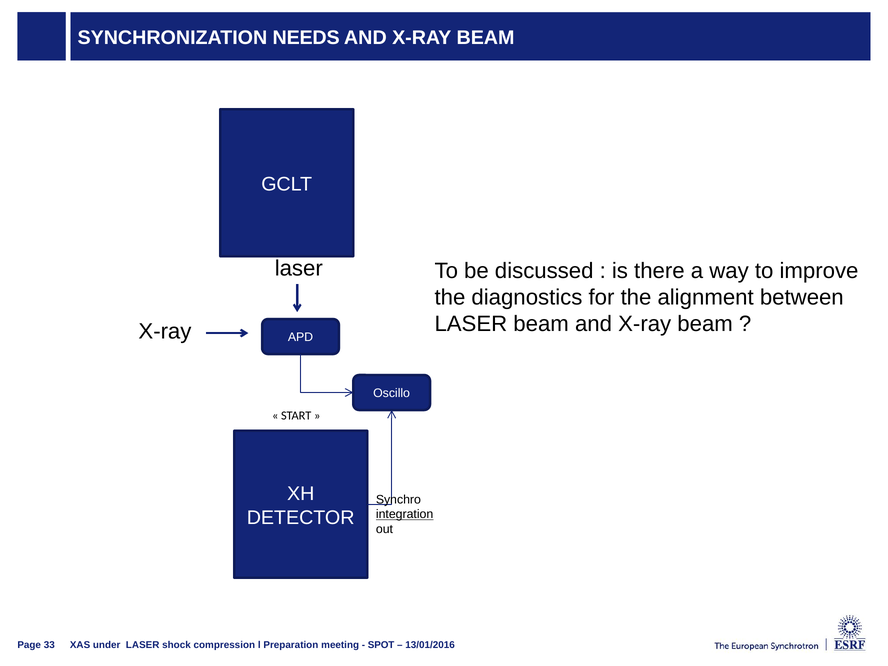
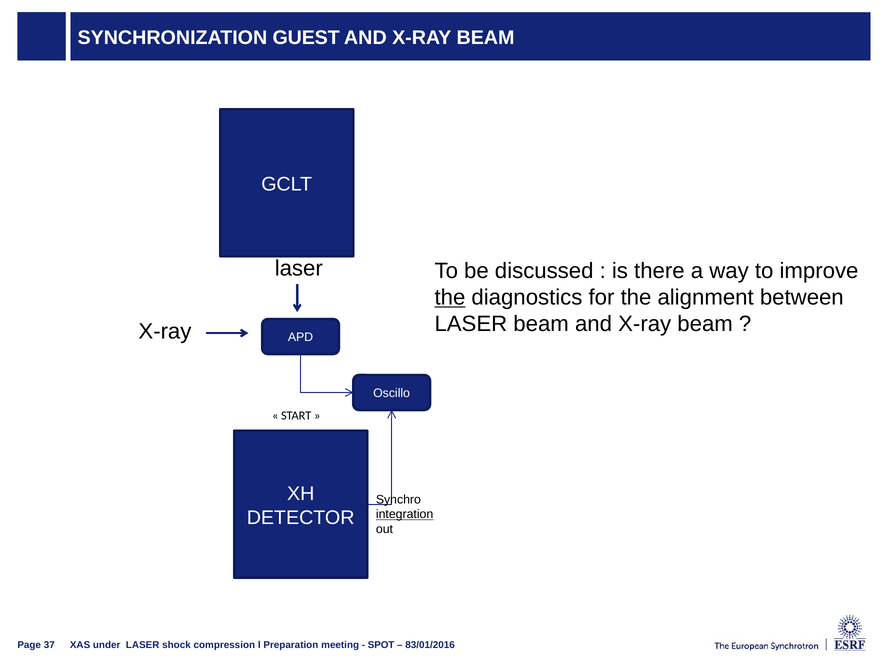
NEEDS: NEEDS -> GUEST
the at (450, 297) underline: none -> present
33: 33 -> 37
13/01/2016: 13/01/2016 -> 83/01/2016
